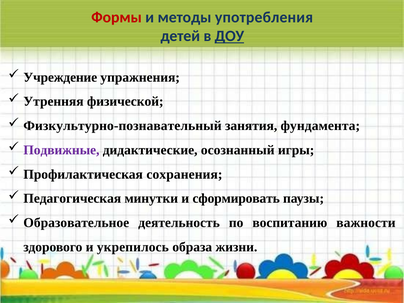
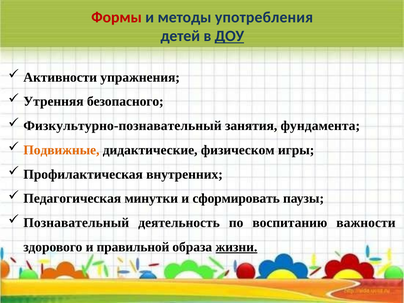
Учреждение: Учреждение -> Активности
физической: физической -> безопасного
Подвижные colour: purple -> orange
осознанный: осознанный -> физическом
сохранения: сохранения -> внутренних
Образовательное: Образовательное -> Познавательный
укрепилось: укрепилось -> правильной
жизни underline: none -> present
